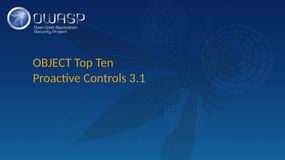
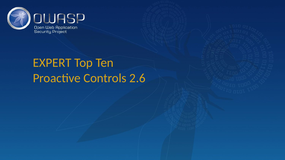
OBJECT: OBJECT -> EXPERT
3.1: 3.1 -> 2.6
